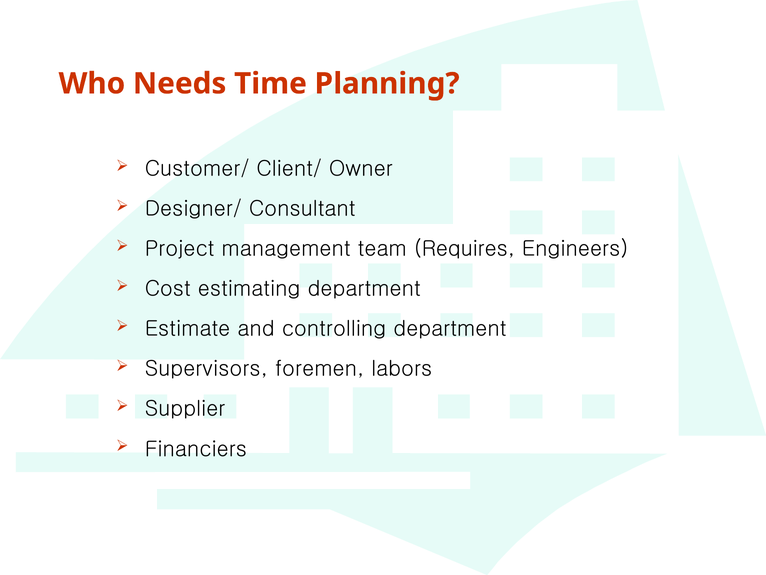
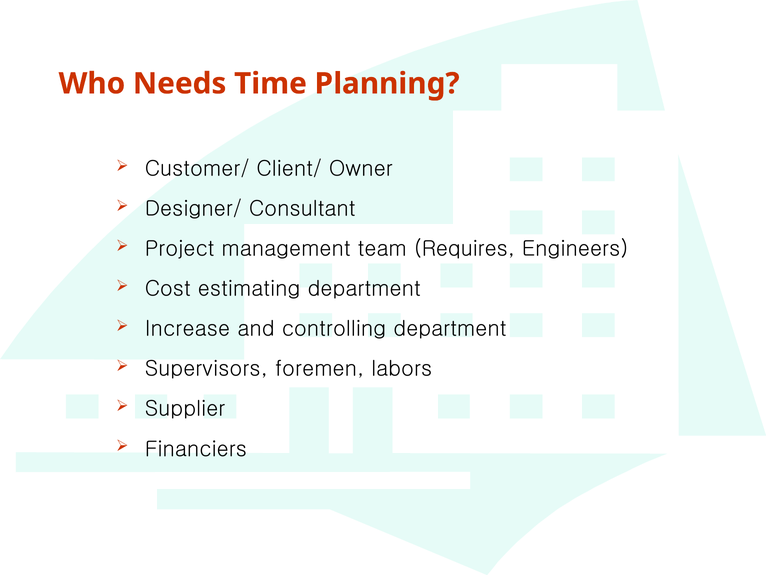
Estimate: Estimate -> Increase
